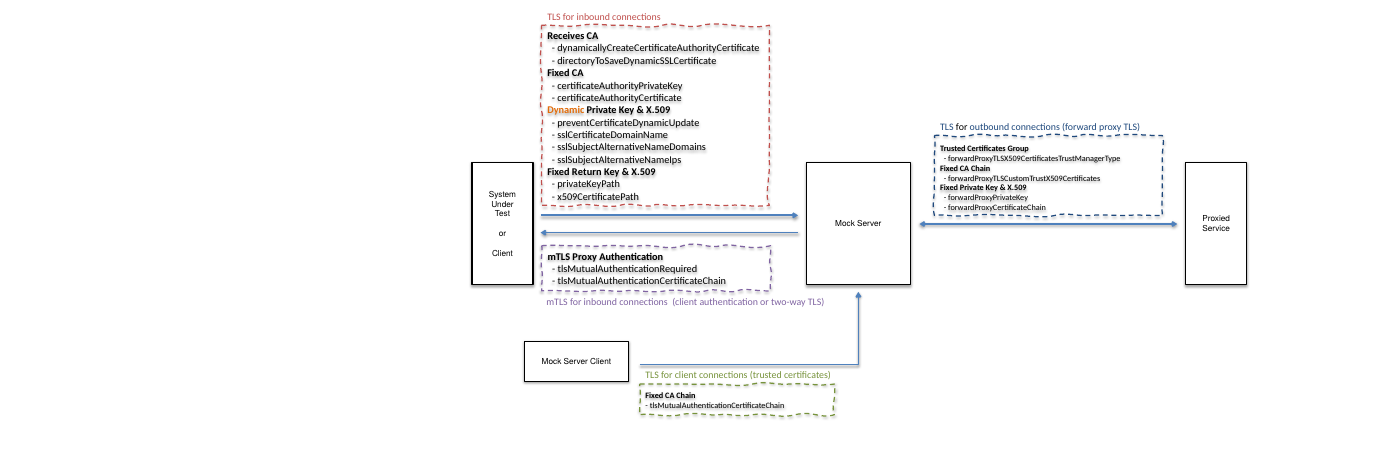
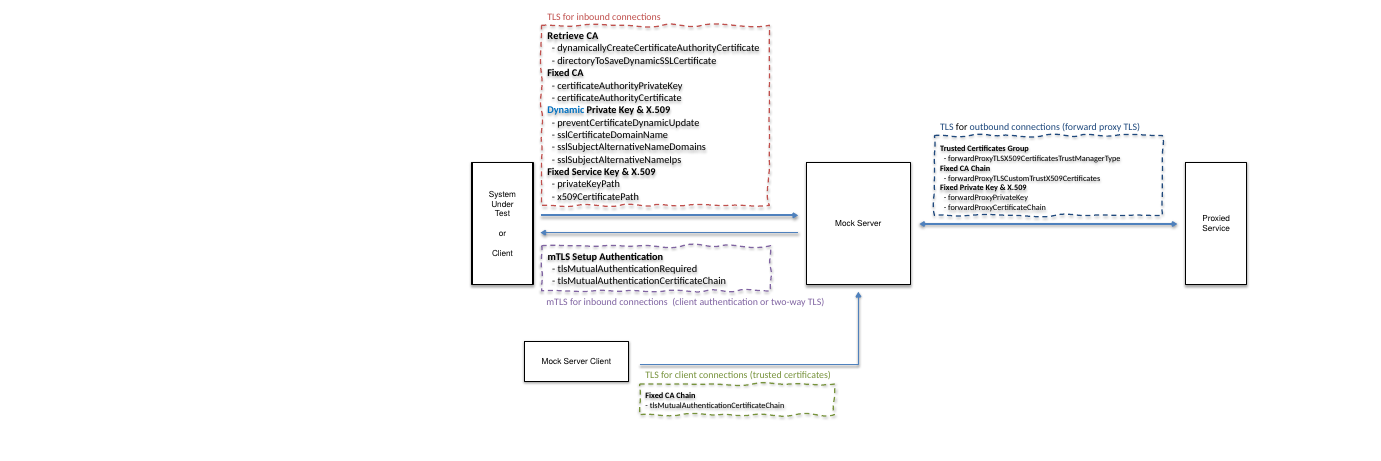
Receives: Receives -> Retrieve
Dynamic colour: orange -> blue
Fixed Return: Return -> Service
mTLS Proxy: Proxy -> Setup
